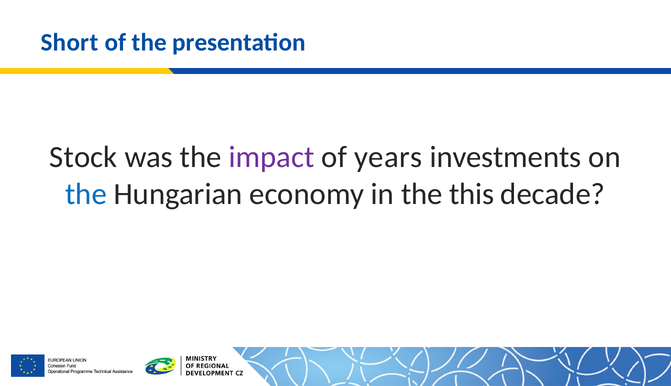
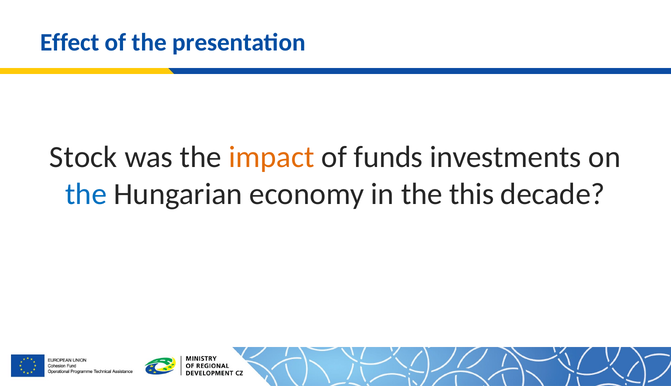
Short: Short -> Effect
impact colour: purple -> orange
years: years -> funds
